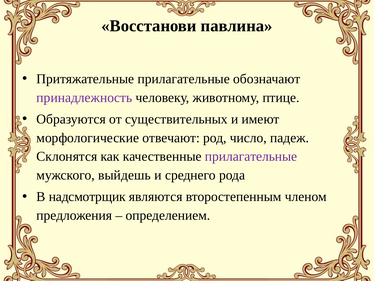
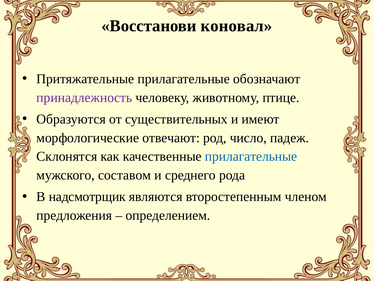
павлина: павлина -> коновал
прилагательные at (251, 156) colour: purple -> blue
выйдешь: выйдешь -> составом
